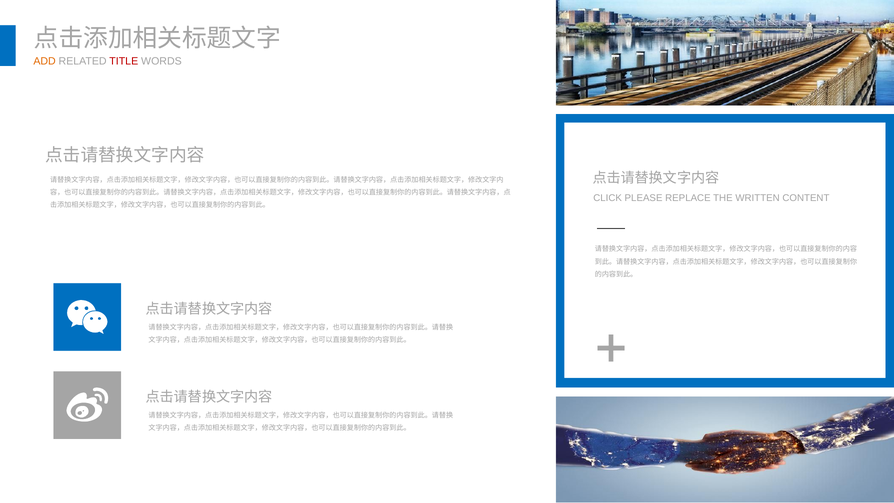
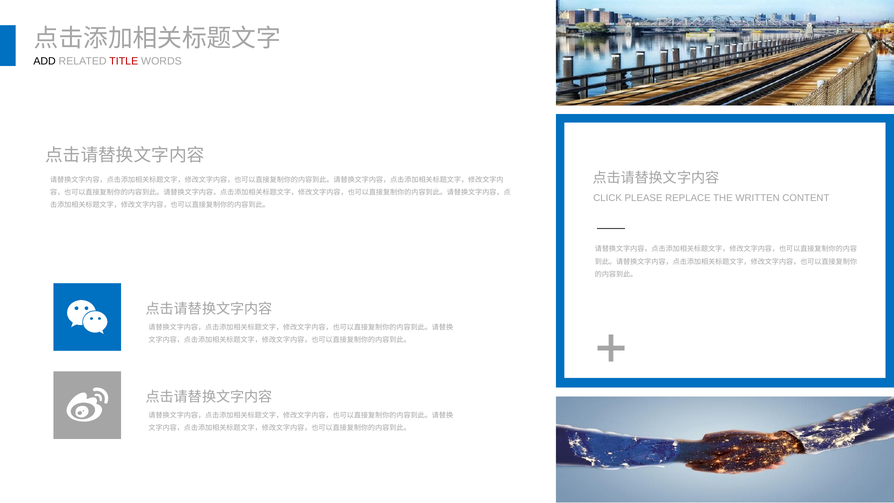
ADD colour: orange -> black
